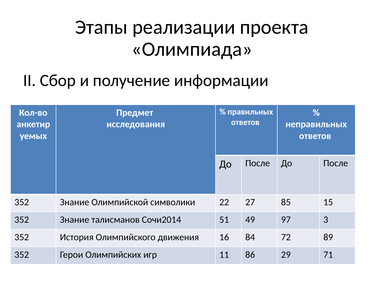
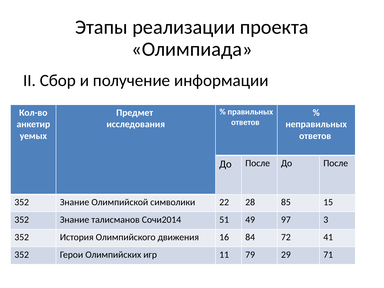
27: 27 -> 28
89: 89 -> 41
86: 86 -> 79
